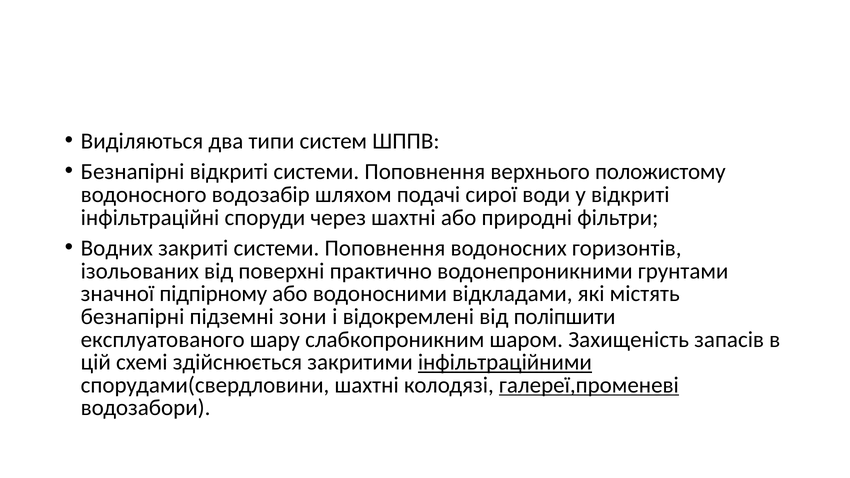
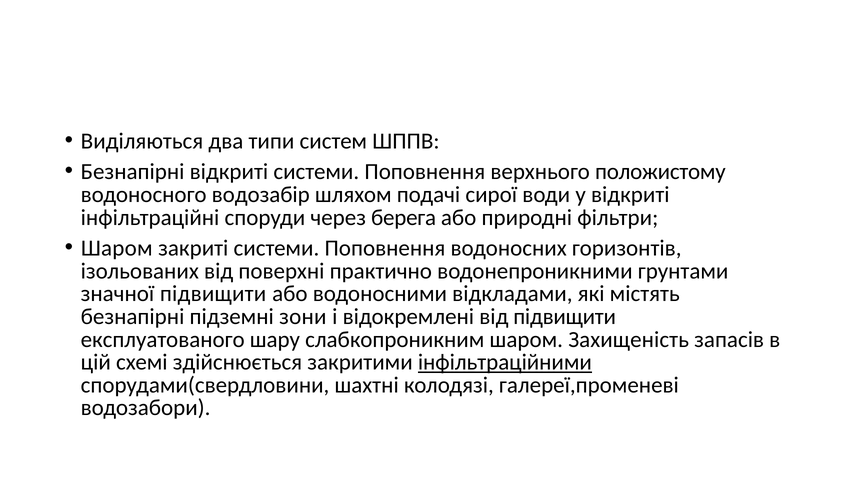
через шахтні: шахтні -> берега
Водних at (117, 248): Водних -> Шаром
значної підпірному: підпірному -> підвищити
від поліпшити: поліпшити -> підвищити
галереї,променеві underline: present -> none
